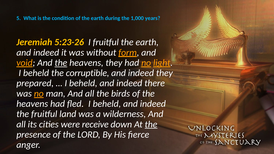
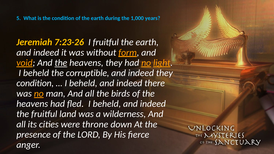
5:23-26: 5:23-26 -> 7:23-26
prepared at (35, 83): prepared -> condition
receive: receive -> throne
the at (151, 124) underline: present -> none
